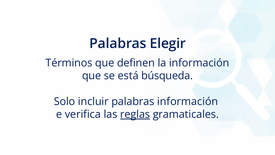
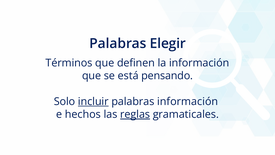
búsqueda: búsqueda -> pensando
incluir underline: none -> present
verifica: verifica -> hechos
